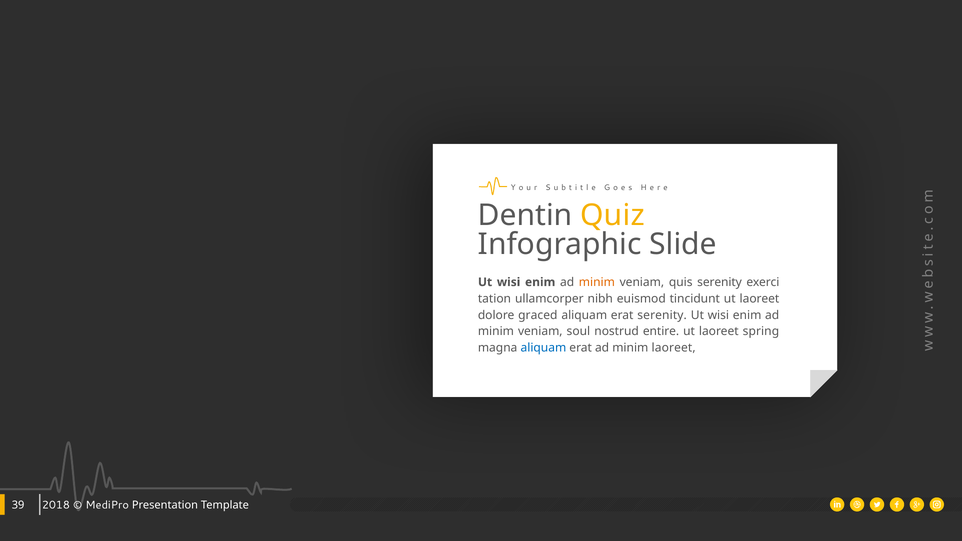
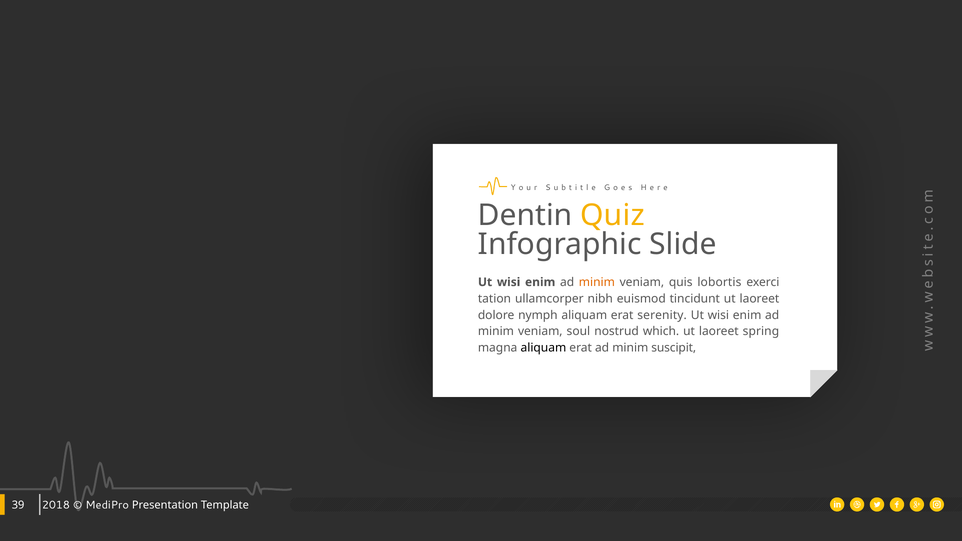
quis serenity: serenity -> lobortis
graced: graced -> nymph
entire: entire -> which
aliquam at (543, 348) colour: blue -> black
minim laoreet: laoreet -> suscipit
